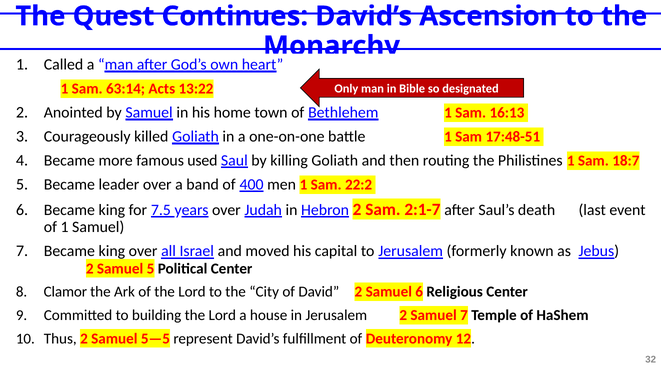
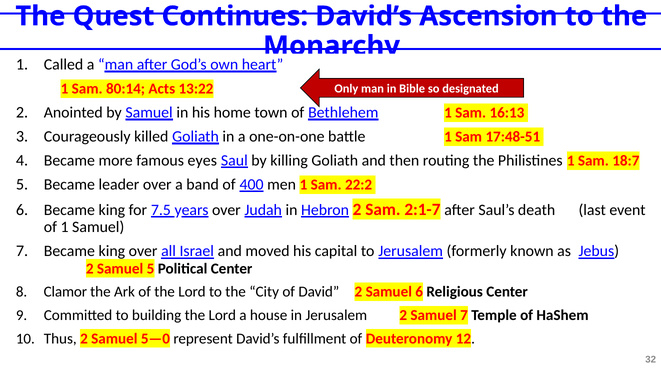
63:14: 63:14 -> 80:14
used: used -> eyes
5—5: 5—5 -> 5—0
